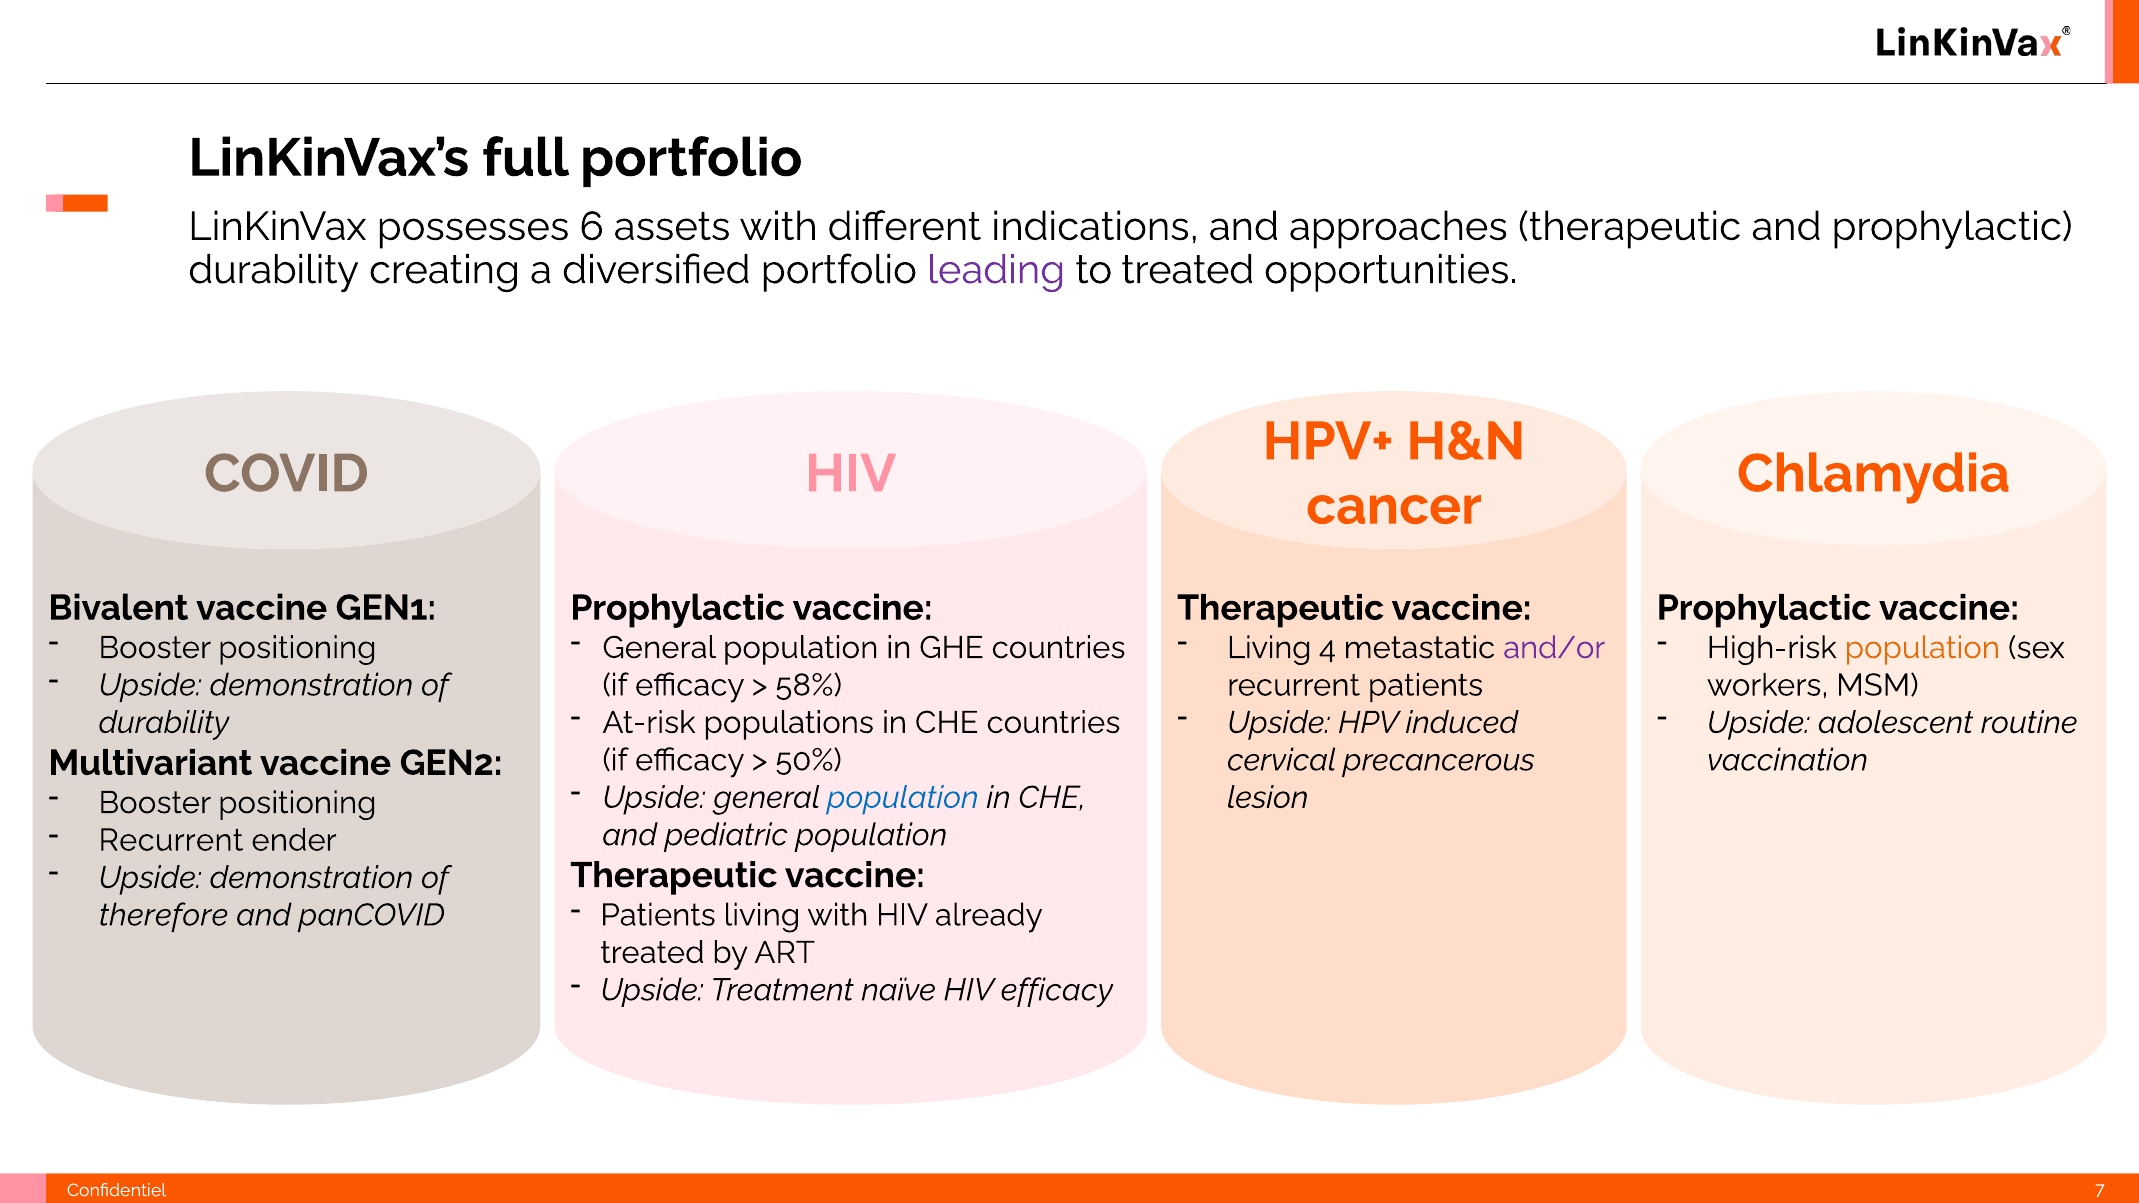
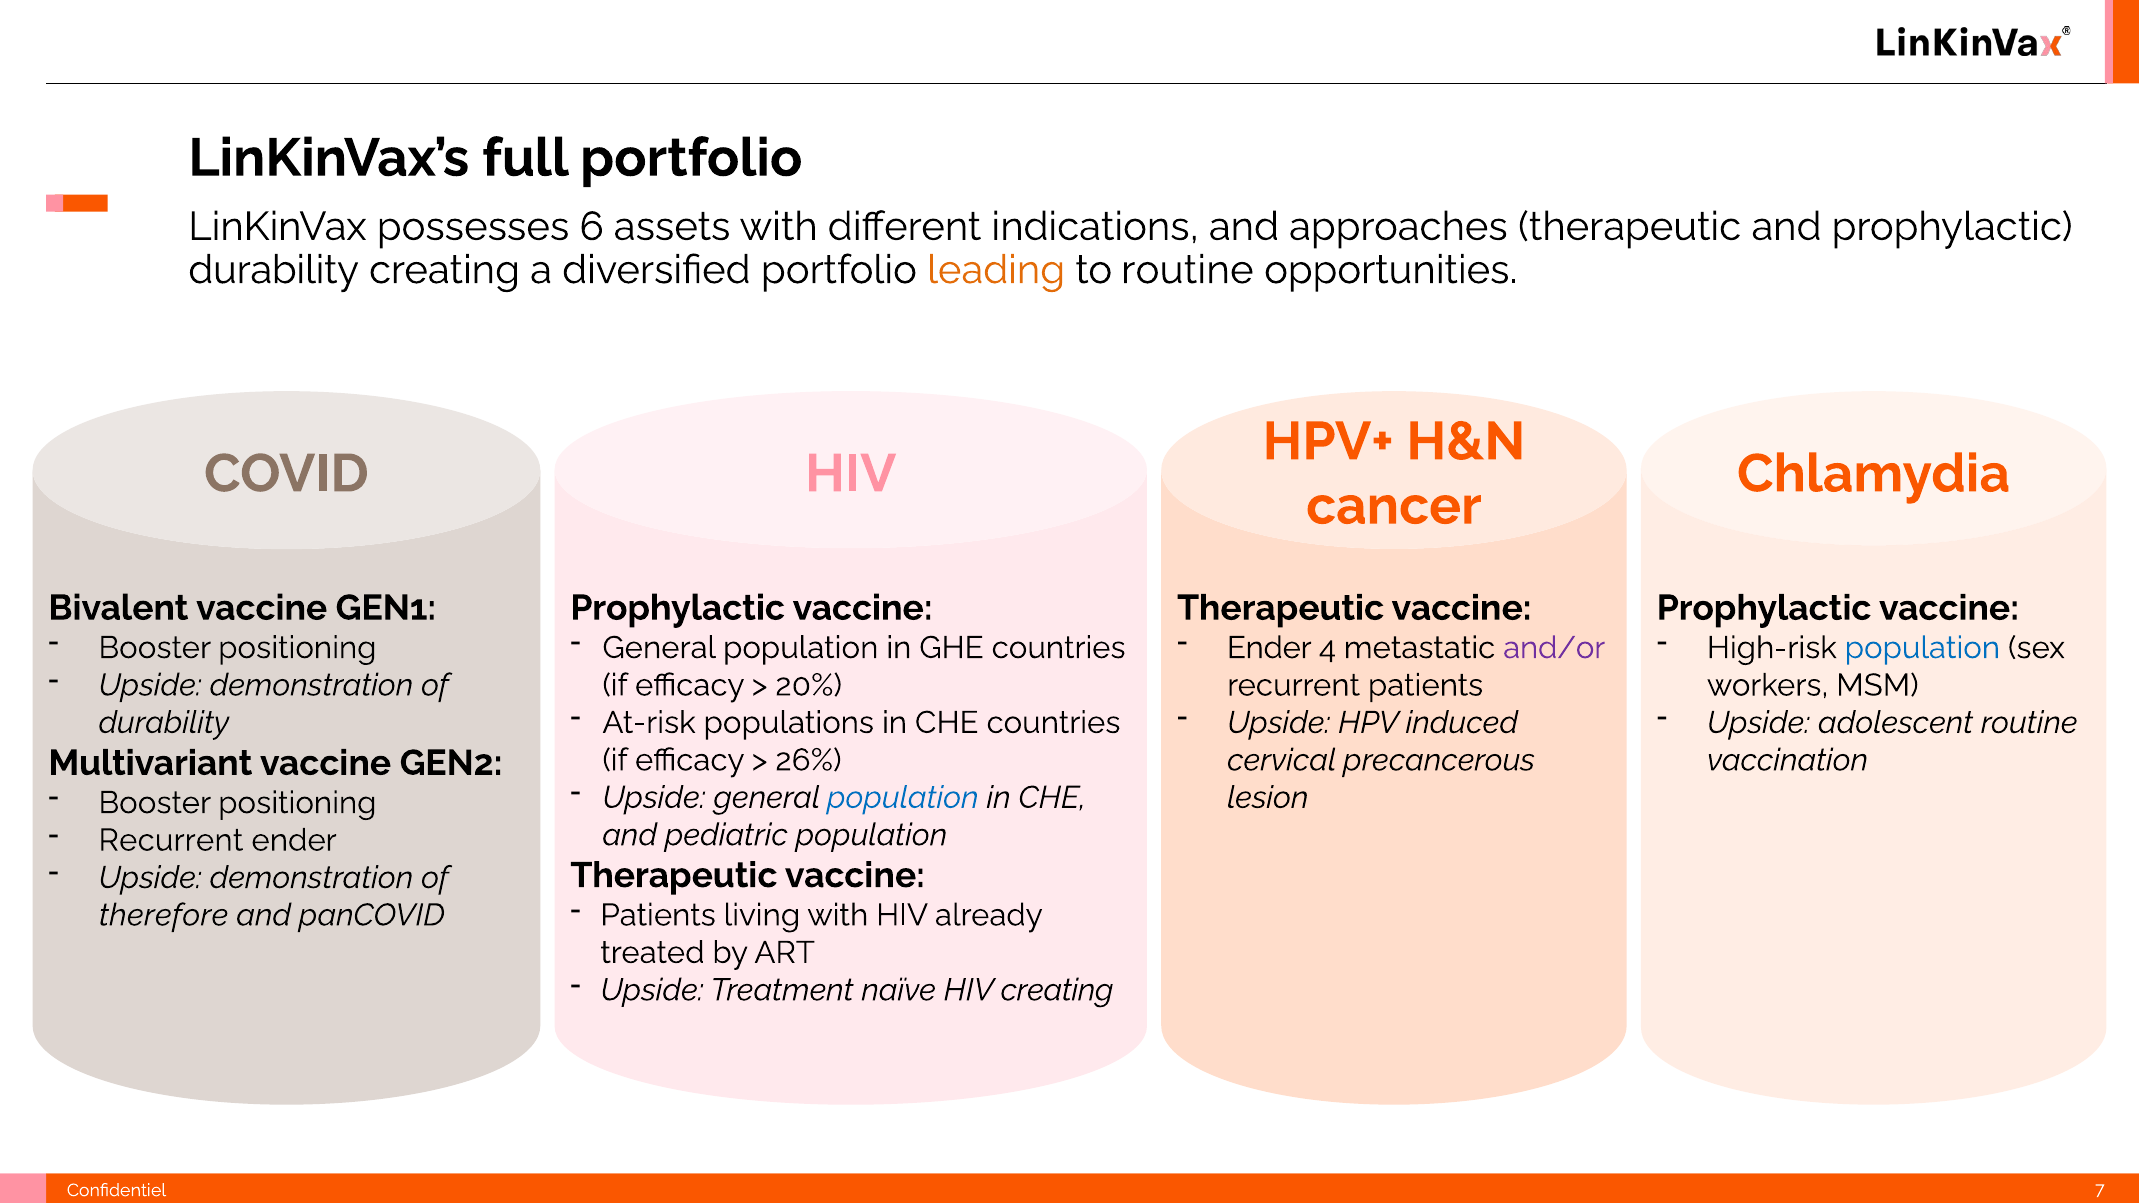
leading colour: purple -> orange
to treated: treated -> routine
Living at (1269, 648): Living -> Ender
population at (1922, 648) colour: orange -> blue
58%: 58% -> 20%
50%: 50% -> 26%
HIV efficacy: efficacy -> creating
